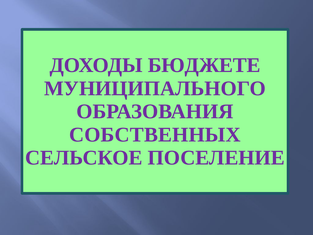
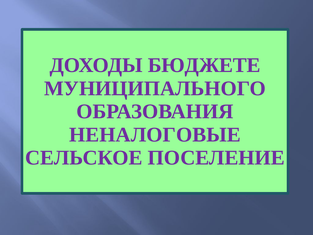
СОБСТВЕННЫХ: СОБСТВЕННЫХ -> НЕНАЛОГОВЫЕ
